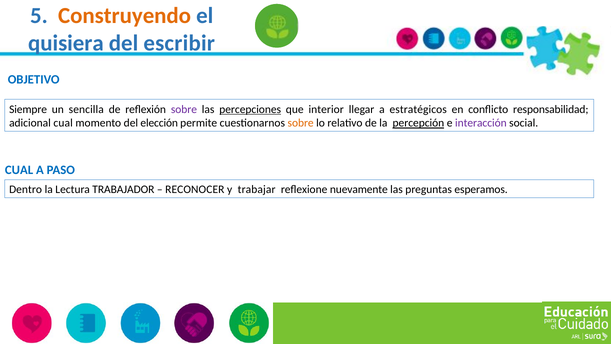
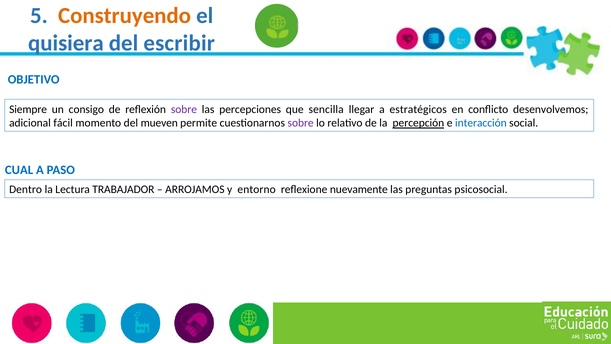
sencilla: sencilla -> consigo
percepciones underline: present -> none
interior: interior -> sencilla
responsabilidad: responsabilidad -> desenvolvemos
adicional cual: cual -> fácil
elección: elección -> mueven
sobre at (301, 123) colour: orange -> purple
interacción colour: purple -> blue
RECONOCER: RECONOCER -> ARROJAMOS
trabajar: trabajar -> entorno
esperamos: esperamos -> psicosocial
